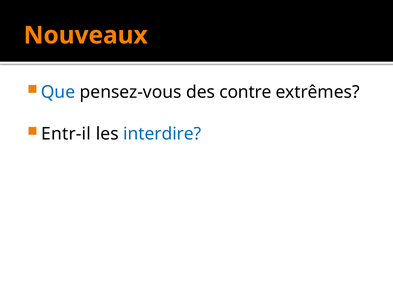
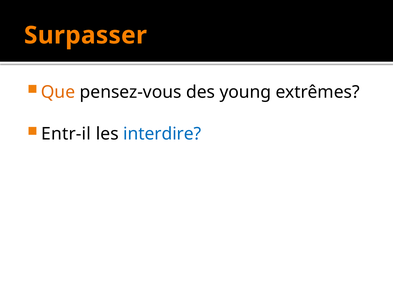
Nouveaux: Nouveaux -> Surpasser
Que colour: blue -> orange
contre: contre -> young
